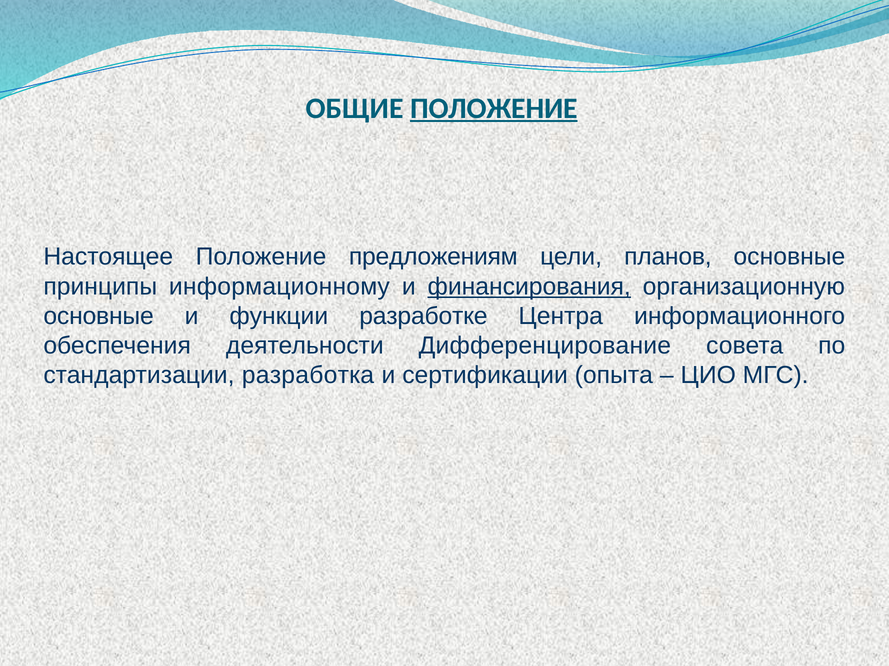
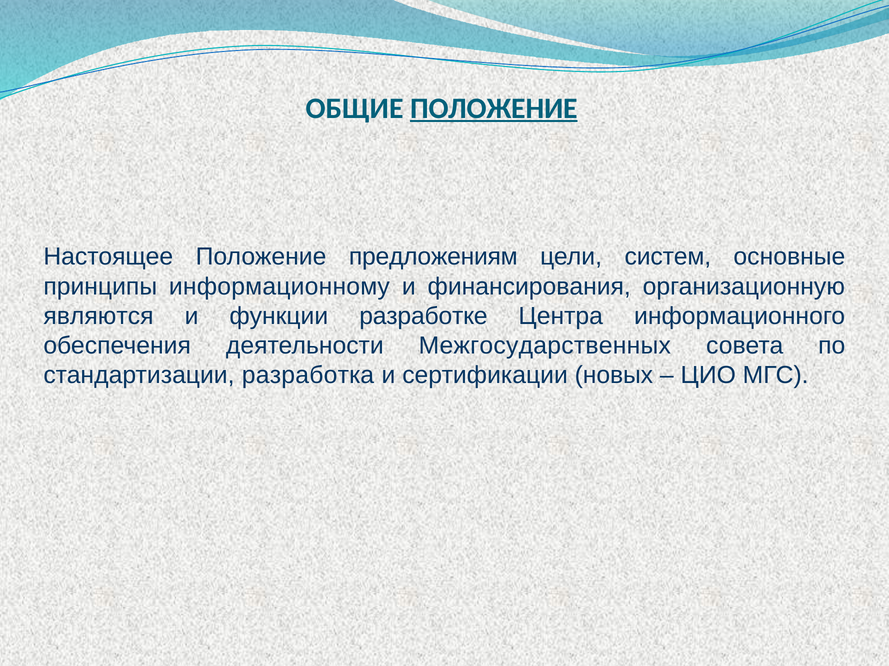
планов: планов -> систем
финансирования underline: present -> none
основные at (99, 316): основные -> являются
Дифференцирование: Дифференцирование -> Межгосударственных
опыта: опыта -> новых
